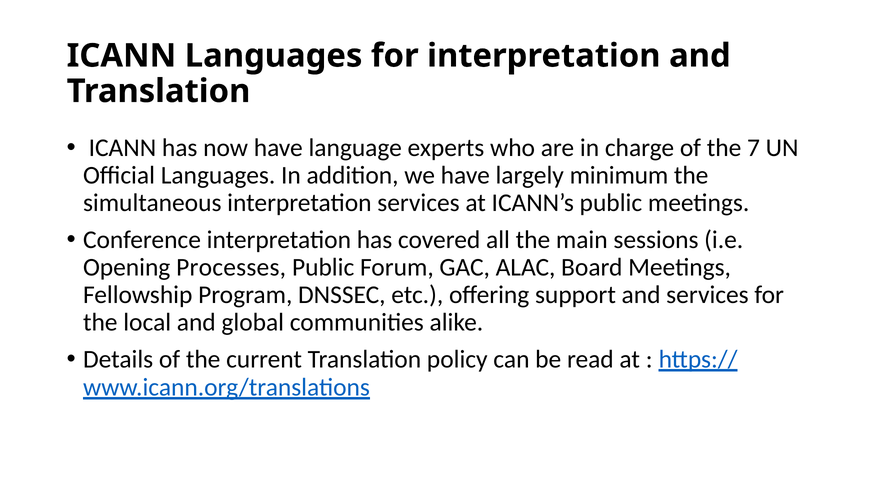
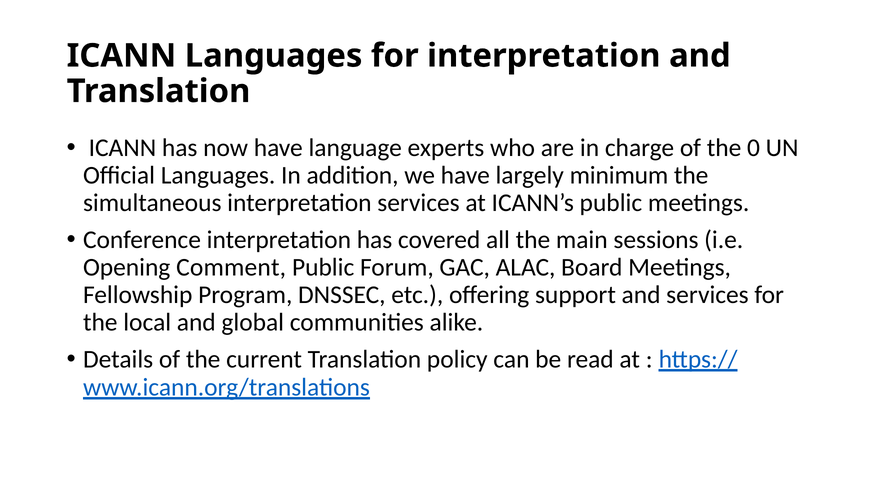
7: 7 -> 0
Processes: Processes -> Comment
